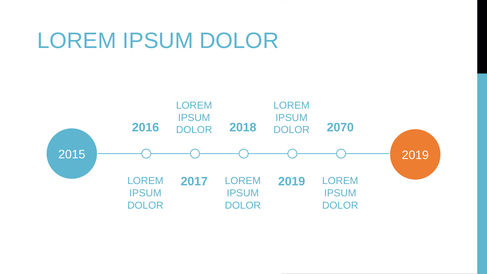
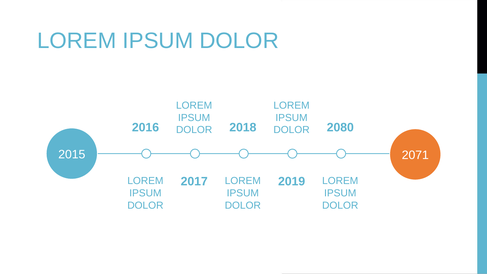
2070: 2070 -> 2080
2015 2019: 2019 -> 2071
